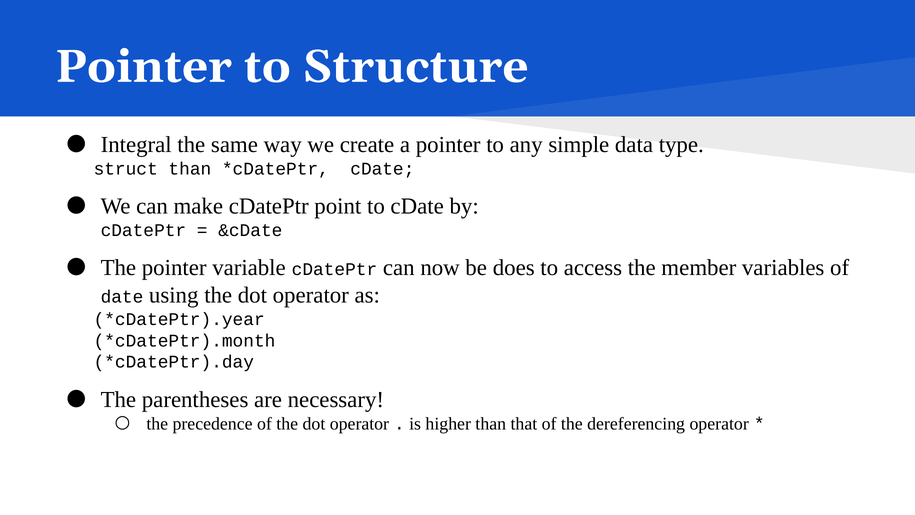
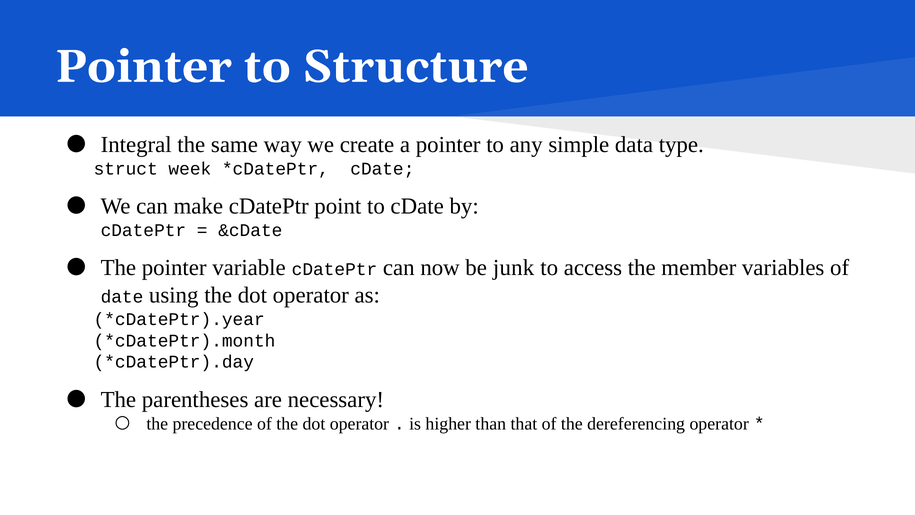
struct than: than -> week
does: does -> junk
